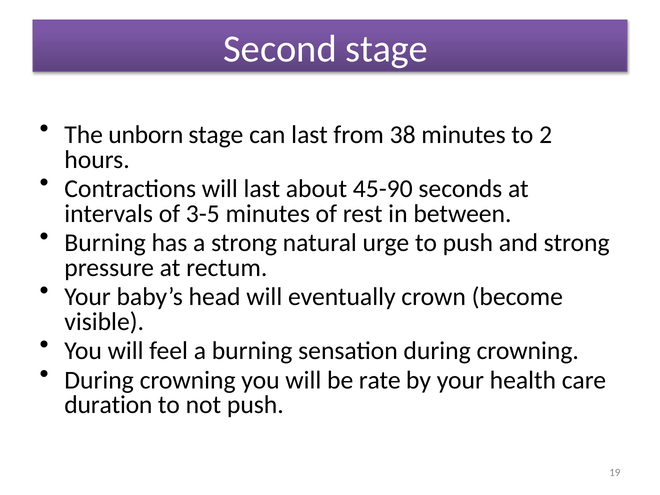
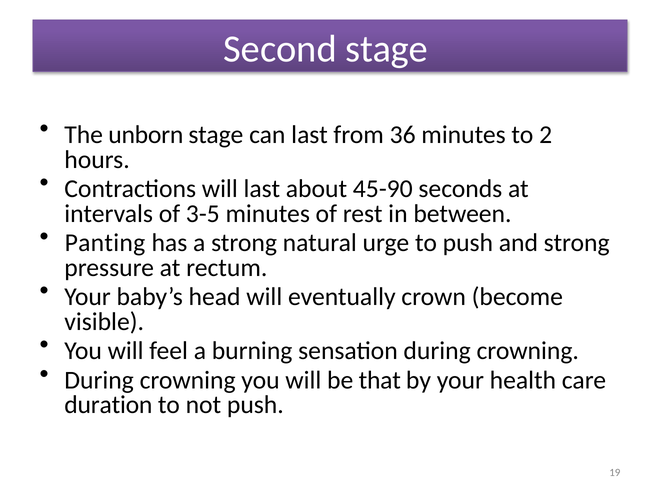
38: 38 -> 36
Burning at (105, 243): Burning -> Panting
rate: rate -> that
